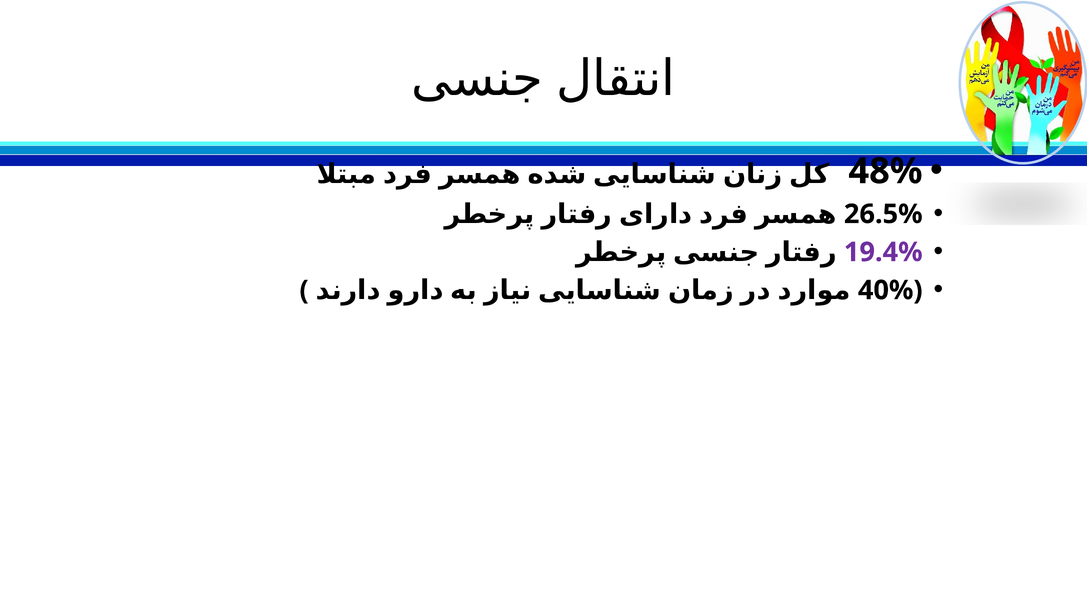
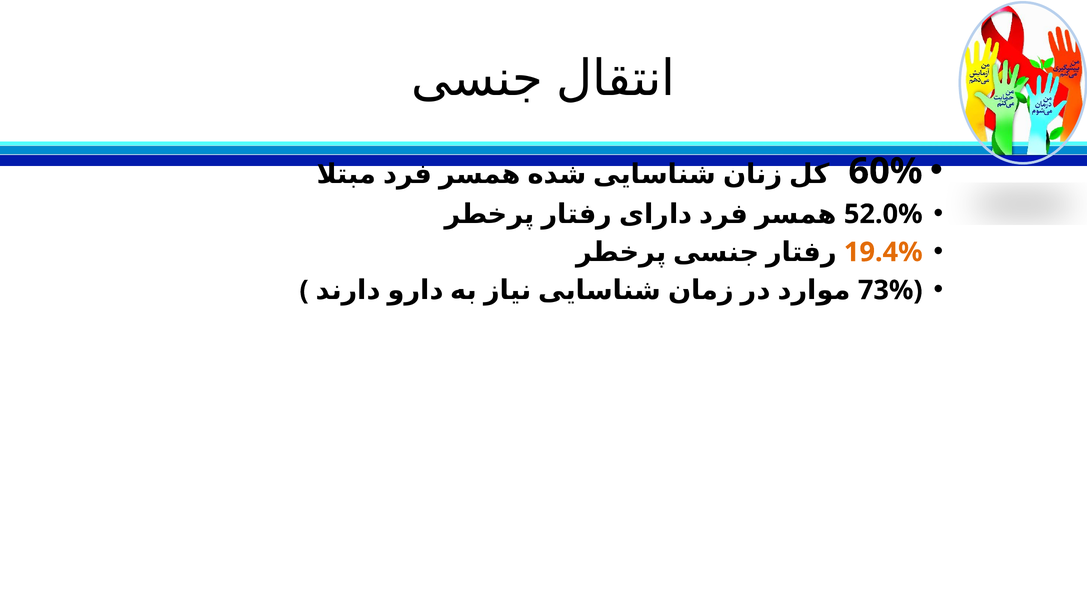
48%: 48% -> 60%
26.5%: 26.5% -> 52.0%
19.4% colour: purple -> orange
40%: 40% -> 73%
